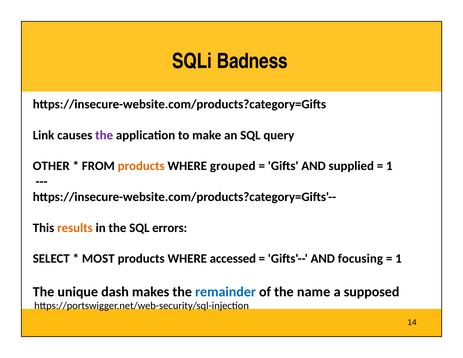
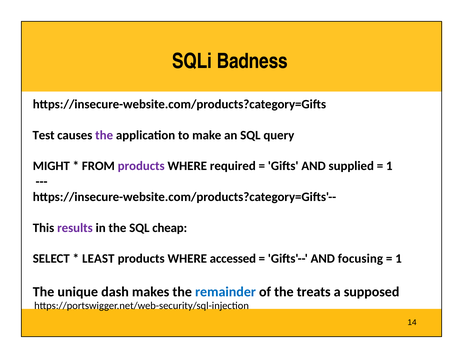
Link: Link -> Test
OTHER: OTHER -> MIGHT
products at (141, 166) colour: orange -> purple
grouped: grouped -> required
results colour: orange -> purple
errors: errors -> cheap
MOST: MOST -> LEAST
name: name -> treats
